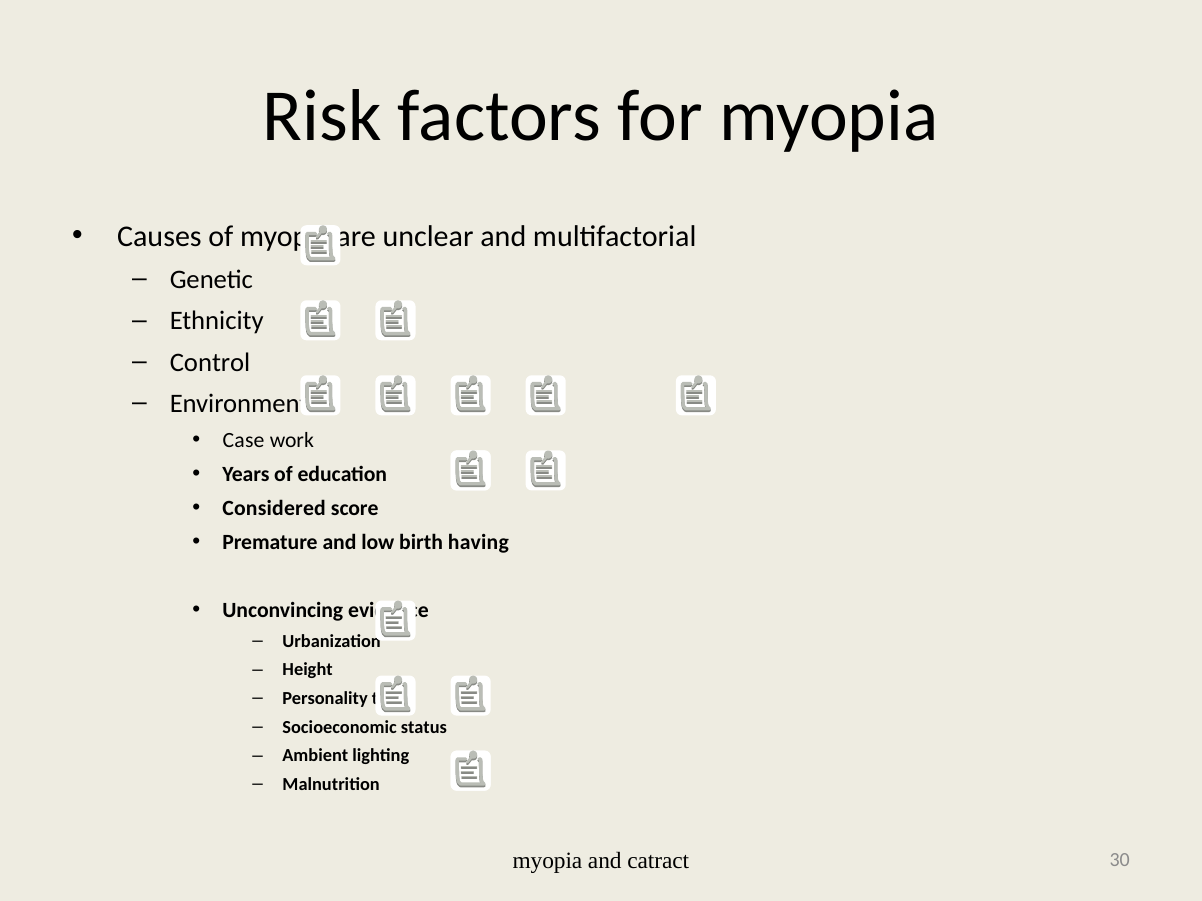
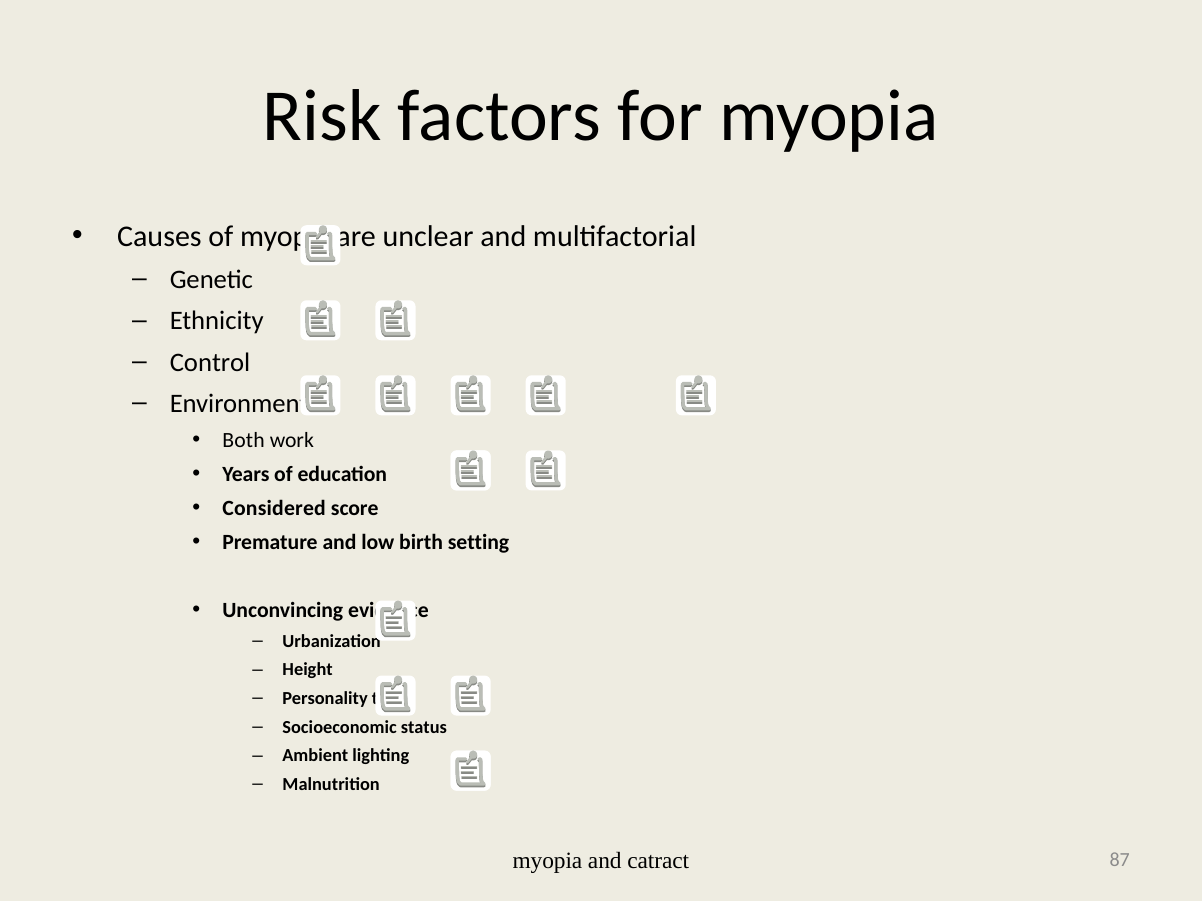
Case: Case -> Both
having: having -> setting
30: 30 -> 87
